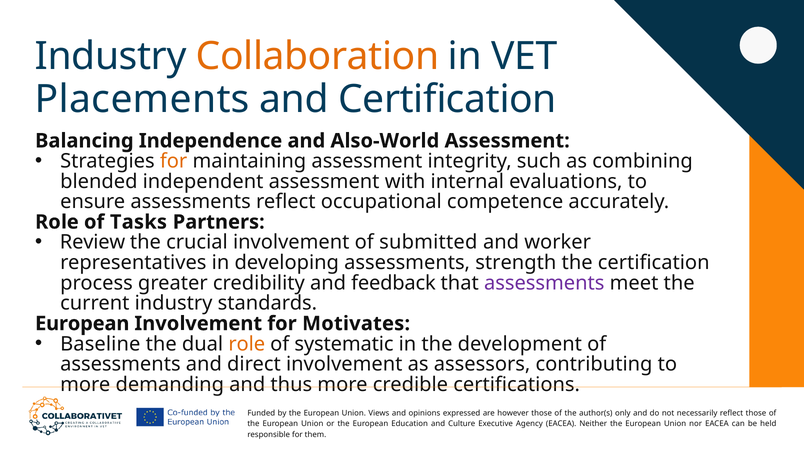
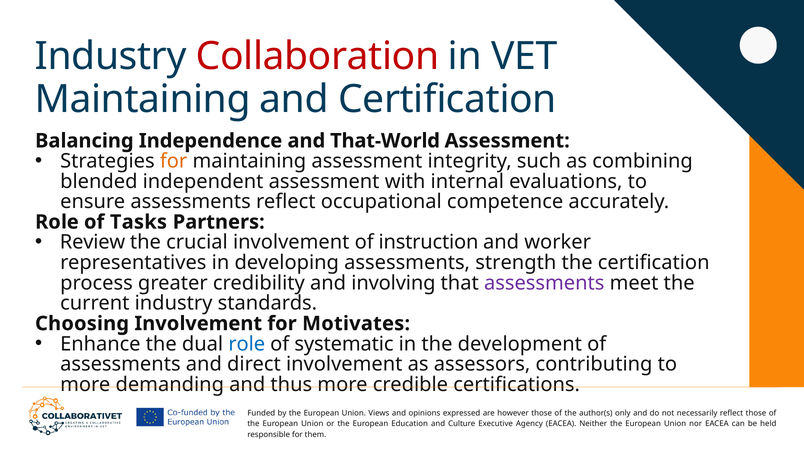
Collaboration colour: orange -> red
Placements at (142, 99): Placements -> Maintaining
Also-World: Also-World -> That-World
submitted: submitted -> instruction
feedback: feedback -> involving
European at (82, 324): European -> Choosing
Baseline: Baseline -> Enhance
role at (247, 344) colour: orange -> blue
